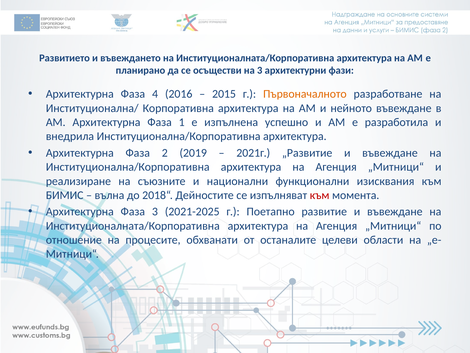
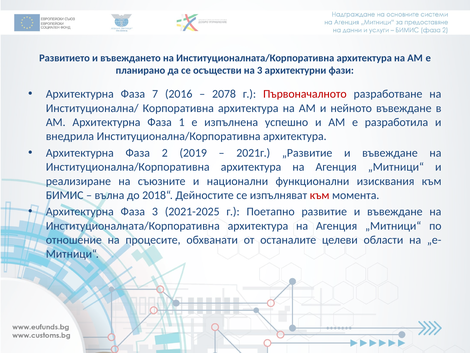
4: 4 -> 7
2015: 2015 -> 2078
Първоначалното colour: orange -> red
